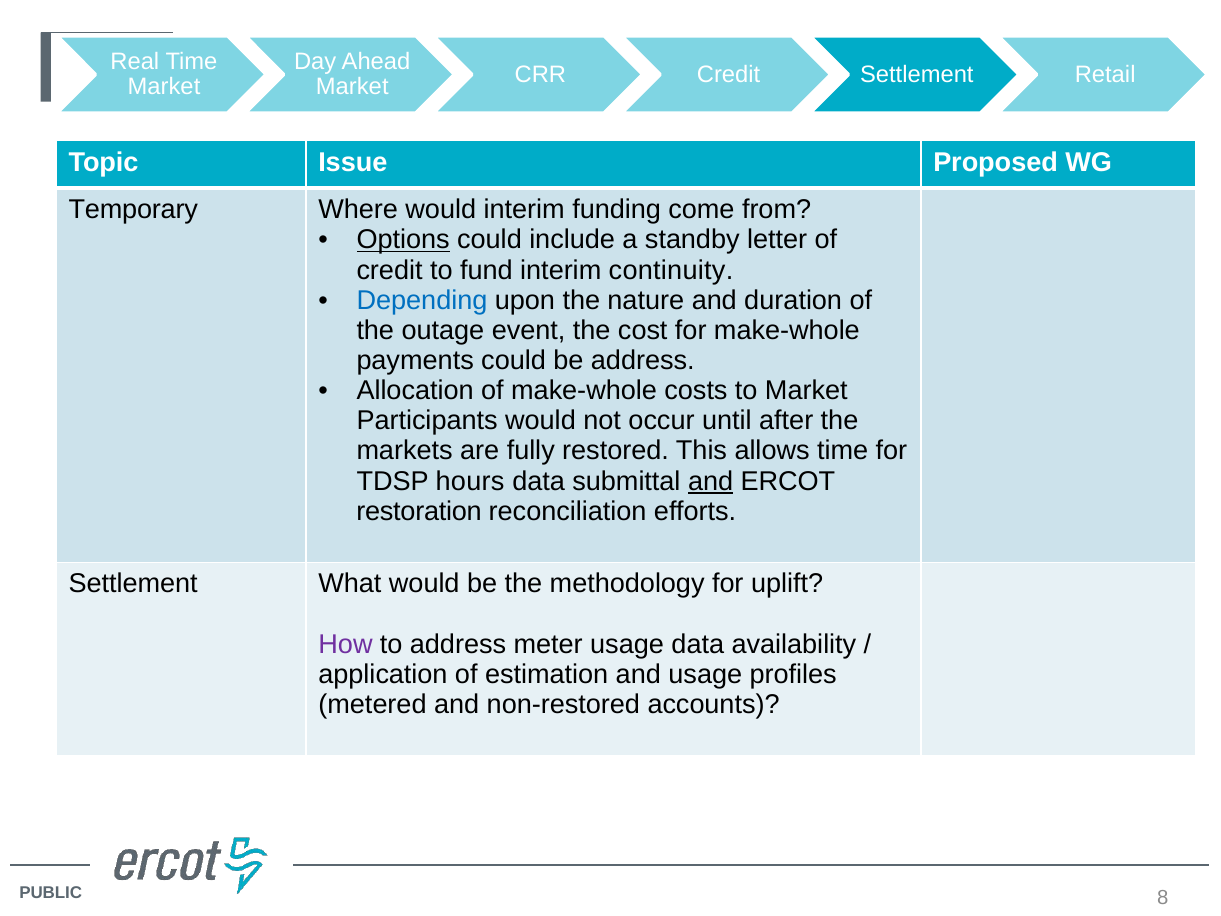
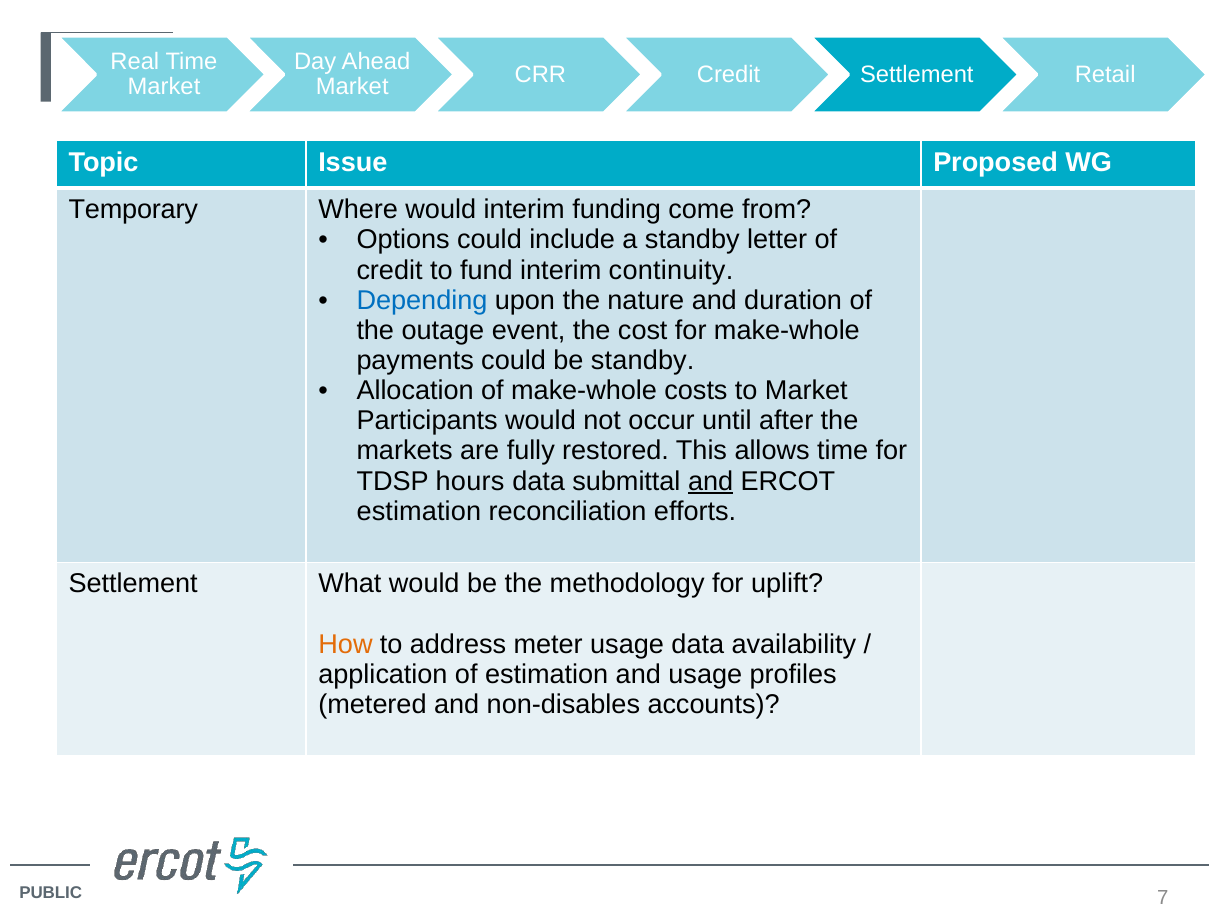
Options underline: present -> none
be address: address -> standby
restoration at (419, 511): restoration -> estimation
How colour: purple -> orange
non-restored: non-restored -> non-disables
8: 8 -> 7
